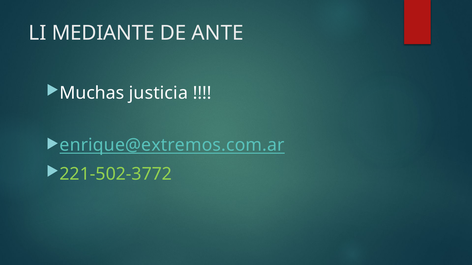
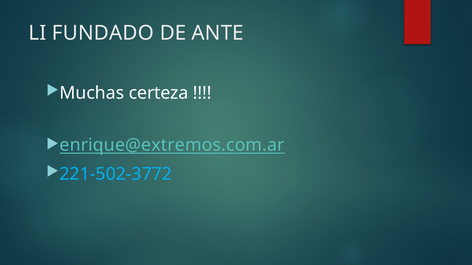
MEDIANTE: MEDIANTE -> FUNDADO
justicia: justicia -> certeza
221-502-3772 colour: light green -> light blue
